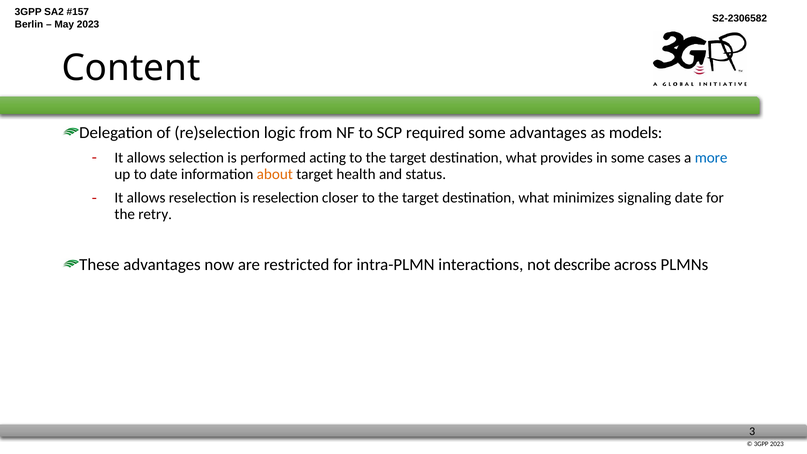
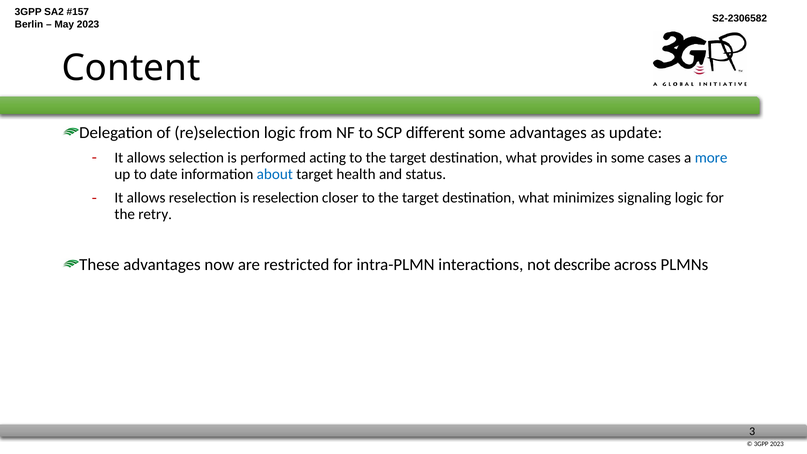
required: required -> different
models: models -> update
about colour: orange -> blue
signaling date: date -> logic
